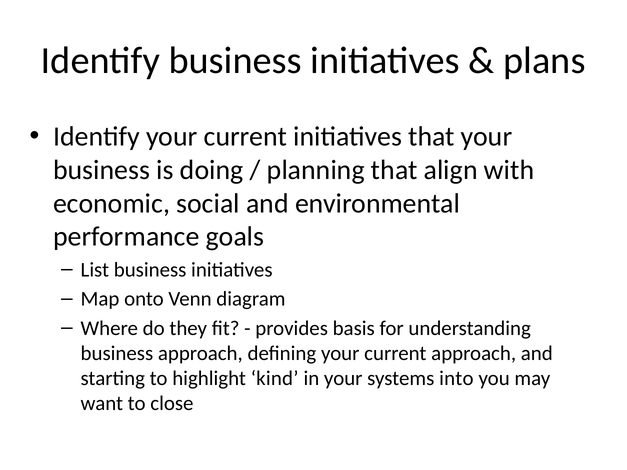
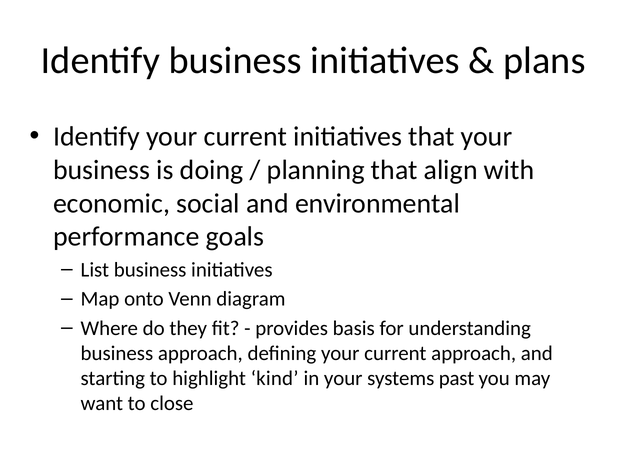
into: into -> past
